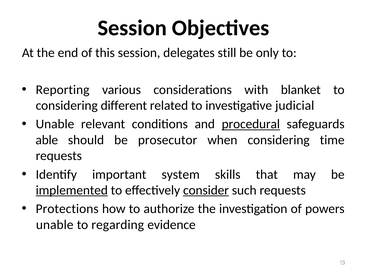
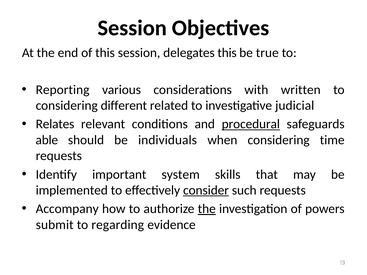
delegates still: still -> this
only: only -> true
blanket: blanket -> written
Unable at (55, 124): Unable -> Relates
prosecutor: prosecutor -> individuals
implemented underline: present -> none
Protections: Protections -> Accompany
the at (207, 209) underline: none -> present
unable at (55, 225): unable -> submit
